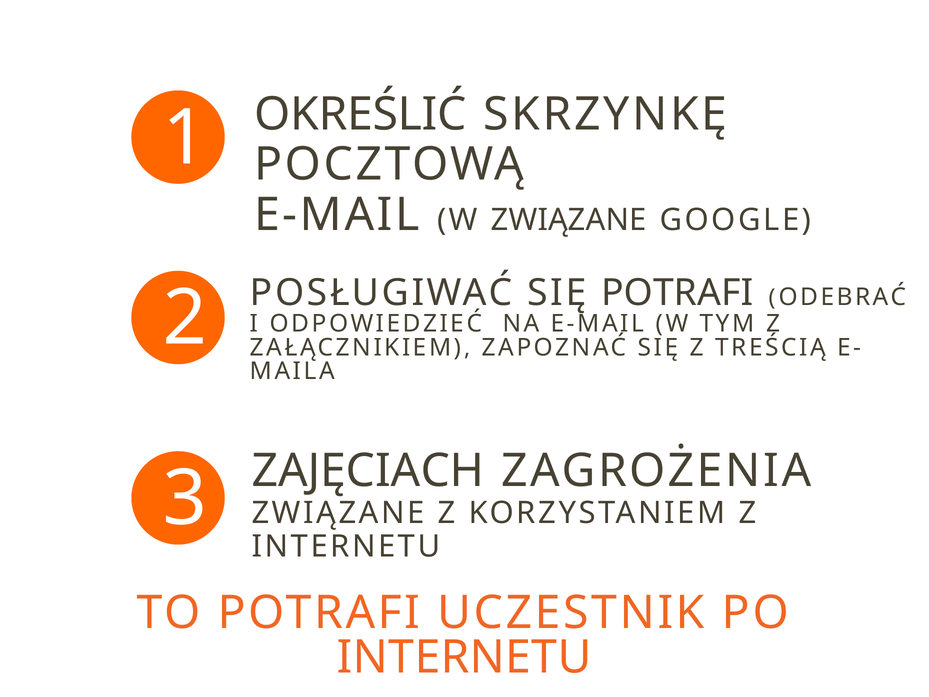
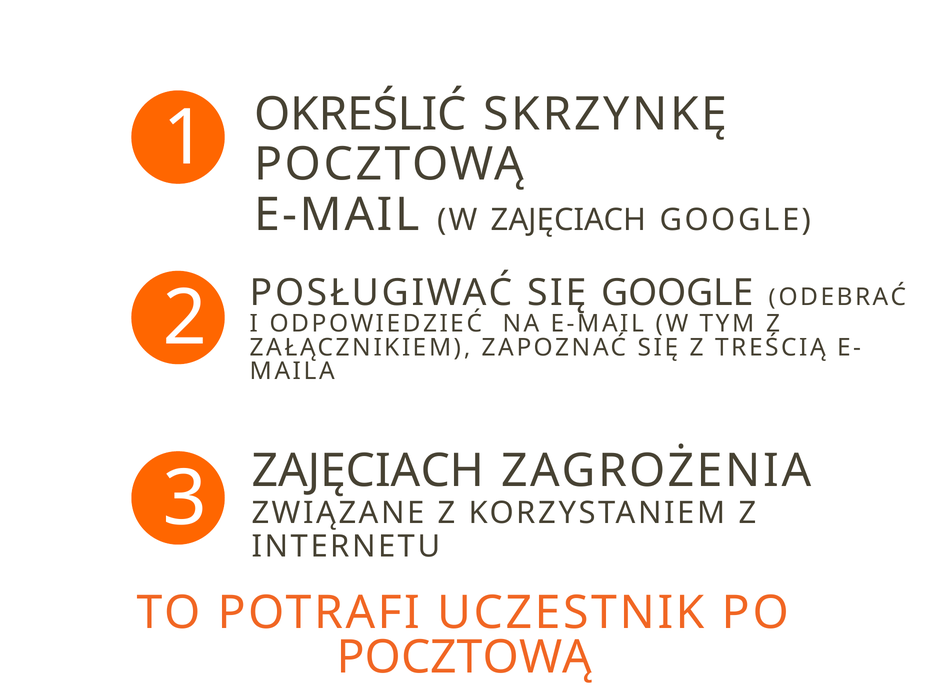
W ZWIĄZANE: ZWIĄZANE -> ZAJĘCIACH
SIĘ POTRAFI: POTRAFI -> GOOGLE
INTERNETU at (464, 657): INTERNETU -> POCZTOWĄ
